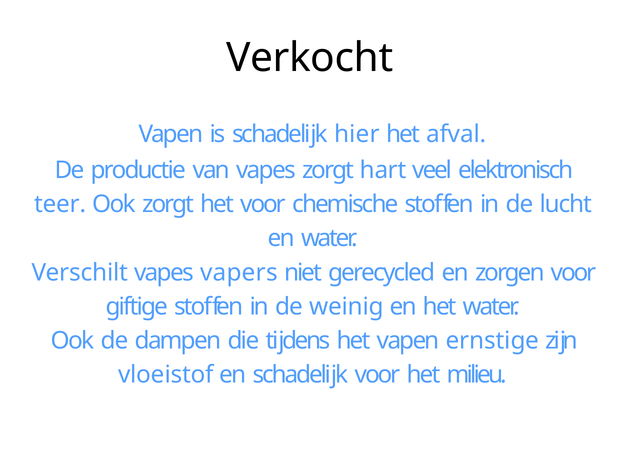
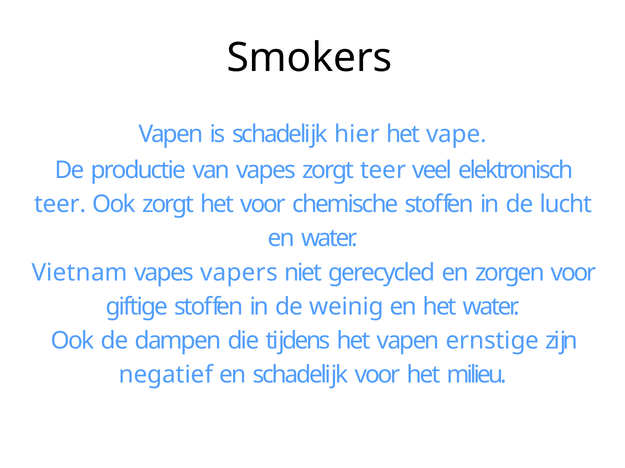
Verkocht: Verkocht -> Smokers
afval: afval -> vape
zorgt hart: hart -> teer
Verschilt: Verschilt -> Vietnam
vloeistof: vloeistof -> negatief
